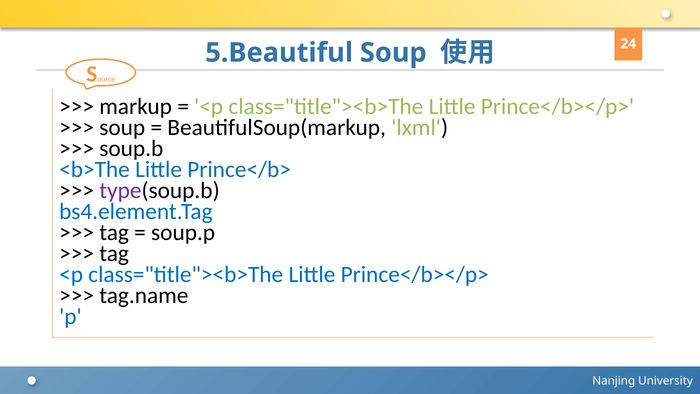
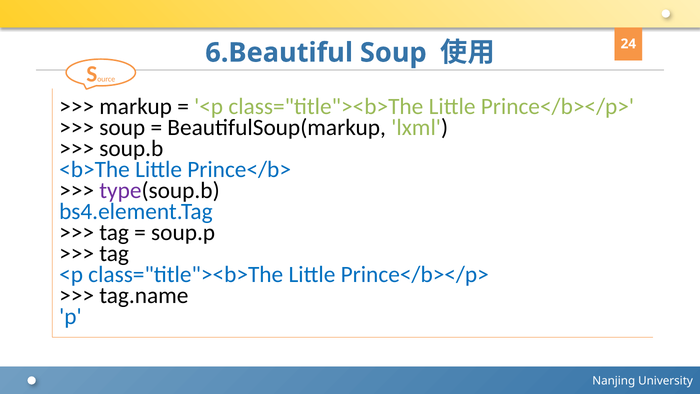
5.Beautiful: 5.Beautiful -> 6.Beautiful
